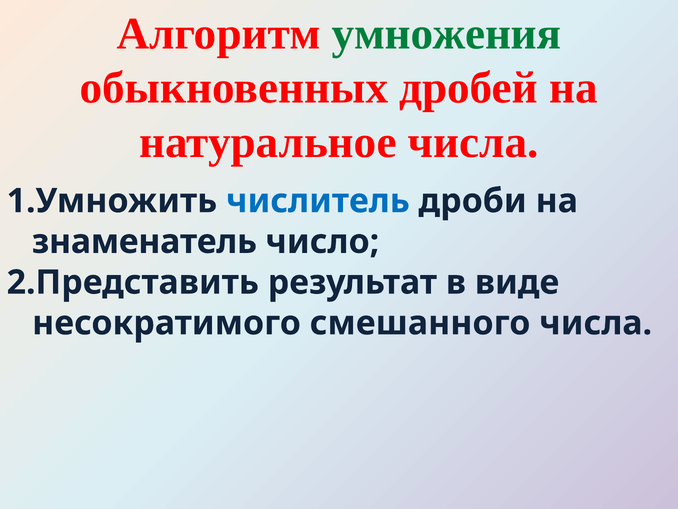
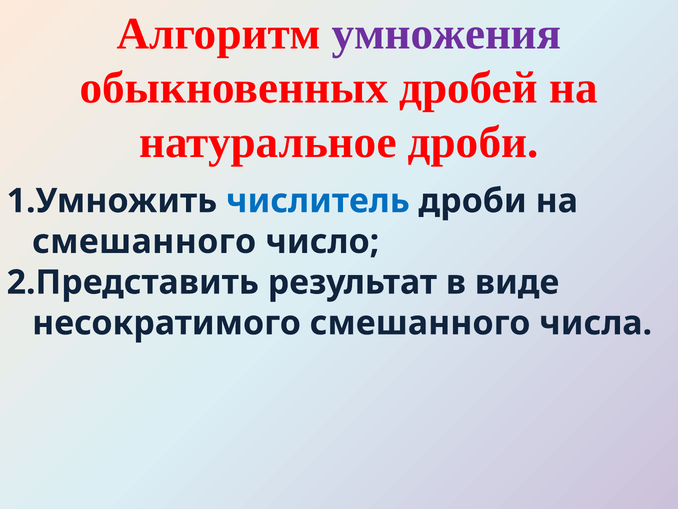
умножения colour: green -> purple
натуральное числа: числа -> дроби
знаменатель at (144, 241): знаменатель -> смешанного
